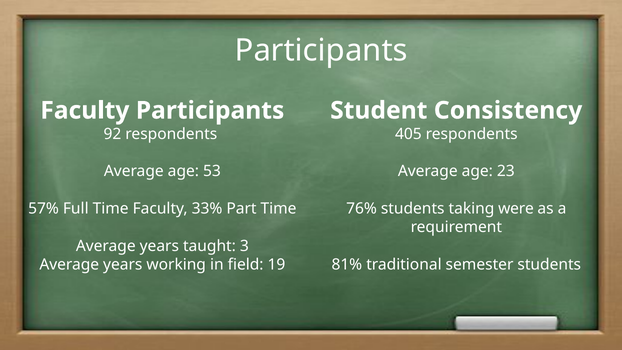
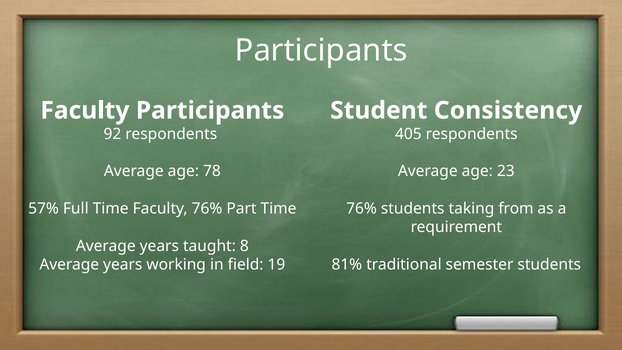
53: 53 -> 78
Faculty 33%: 33% -> 76%
were: were -> from
3: 3 -> 8
